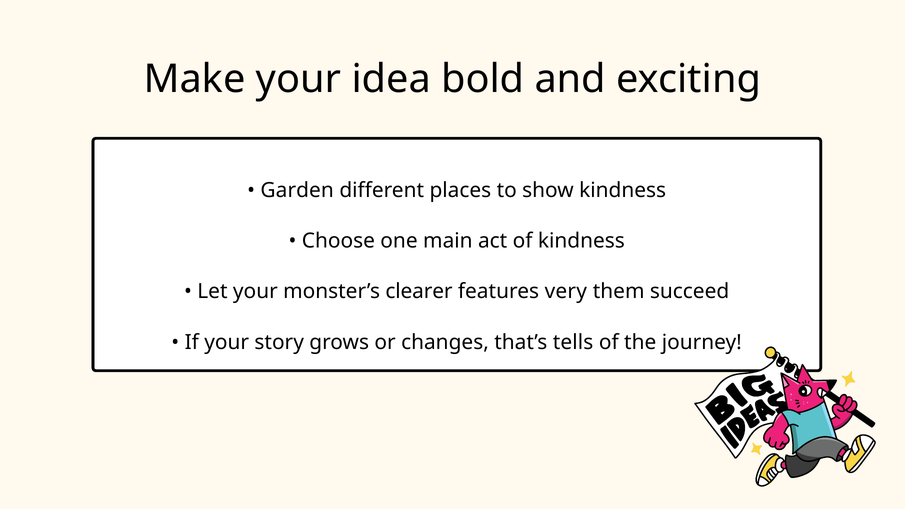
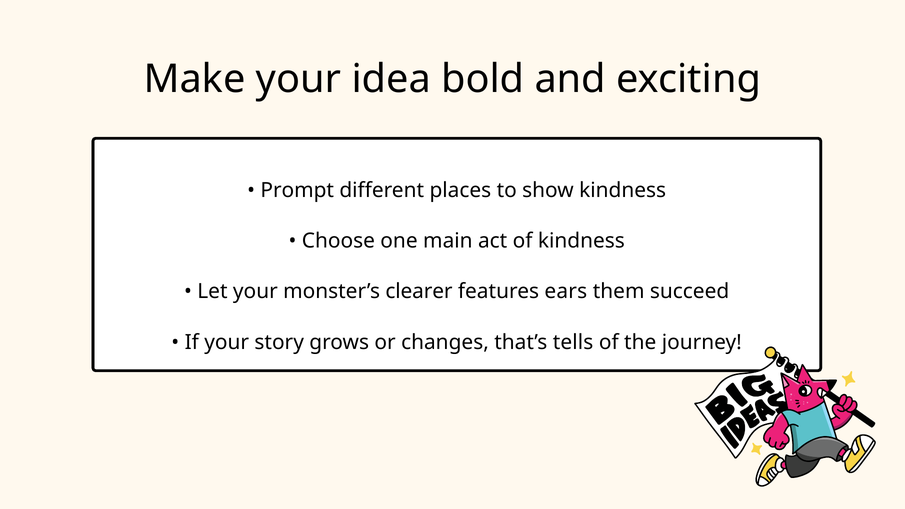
Garden: Garden -> Prompt
very: very -> ears
